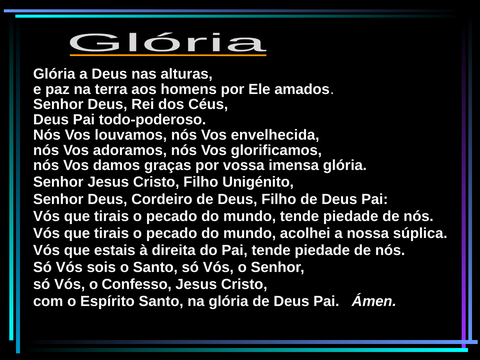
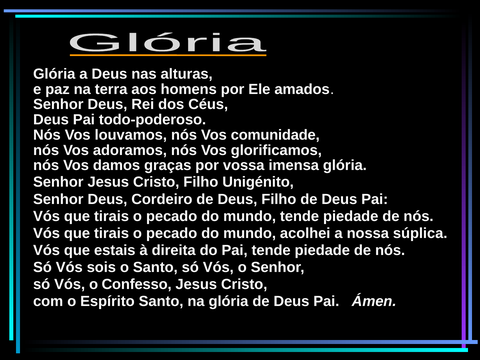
envelhecida: envelhecida -> comunidade
